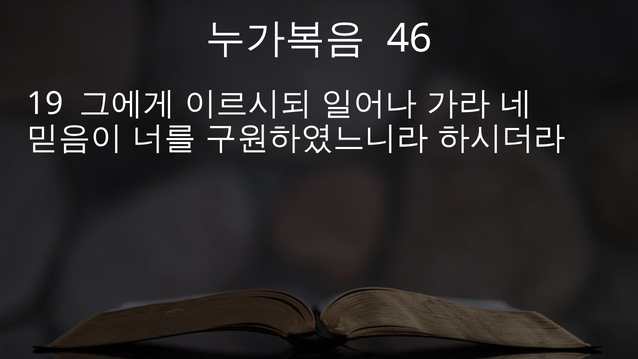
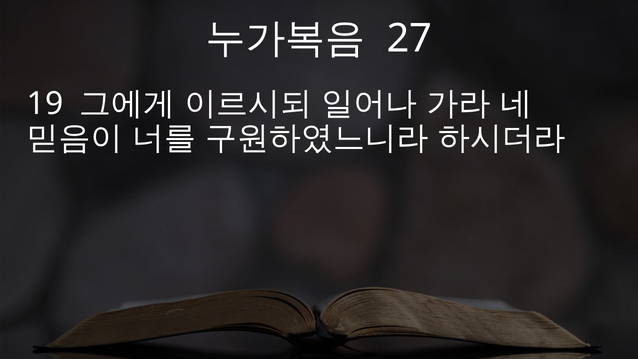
46: 46 -> 27
